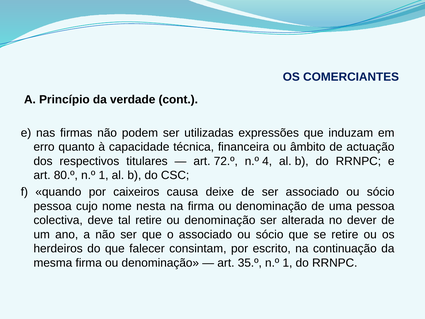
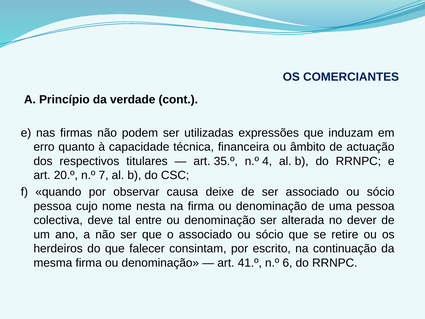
72.º: 72.º -> 35.º
80.º: 80.º -> 20.º
1 at (104, 175): 1 -> 7
caixeiros: caixeiros -> observar
tal retire: retire -> entre
35.º: 35.º -> 41.º
1 at (287, 263): 1 -> 6
